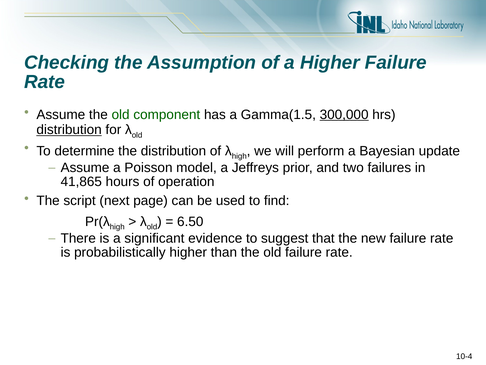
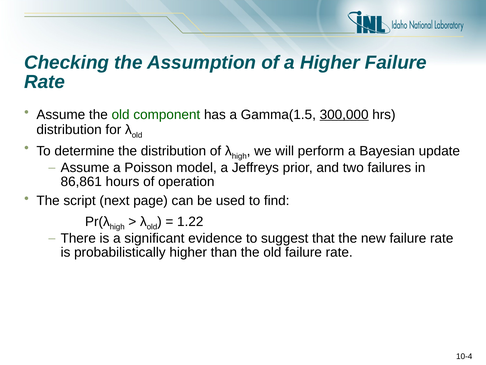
distribution at (69, 130) underline: present -> none
41,865: 41,865 -> 86,861
6.50: 6.50 -> 1.22
